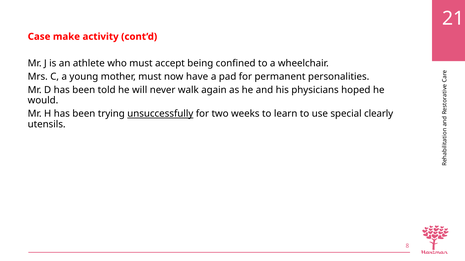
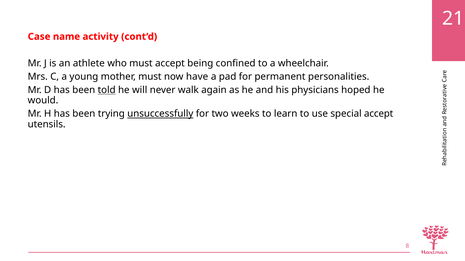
make: make -> name
told underline: none -> present
special clearly: clearly -> accept
